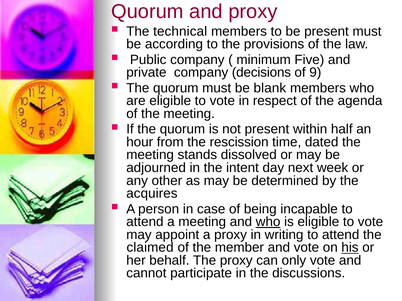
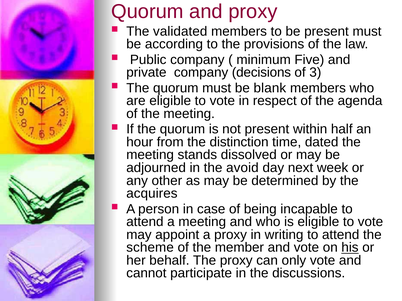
technical: technical -> validated
9: 9 -> 3
rescission: rescission -> distinction
intent: intent -> avoid
who at (268, 222) underline: present -> none
claimed: claimed -> scheme
